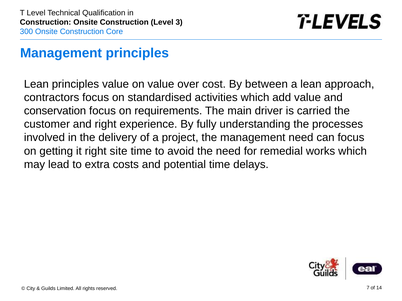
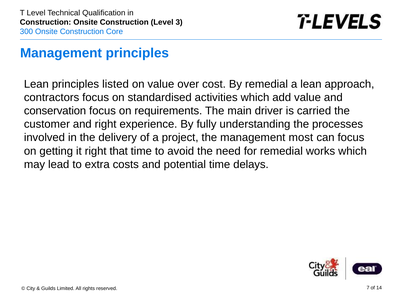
principles value: value -> listed
By between: between -> remedial
management need: need -> most
site: site -> that
